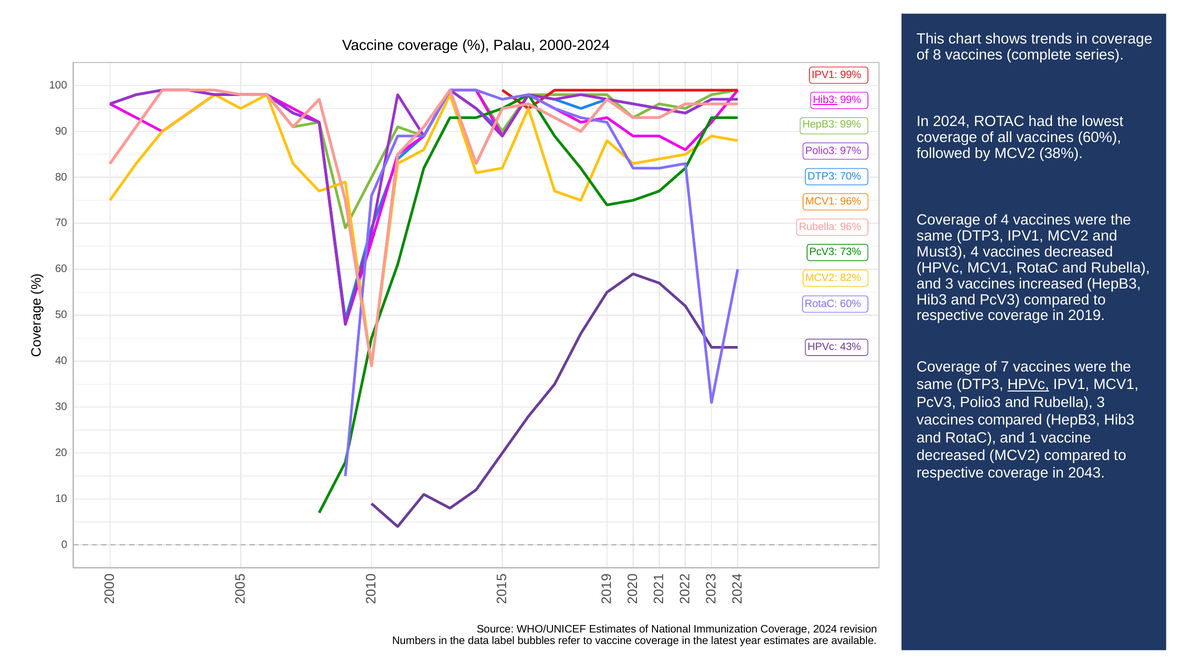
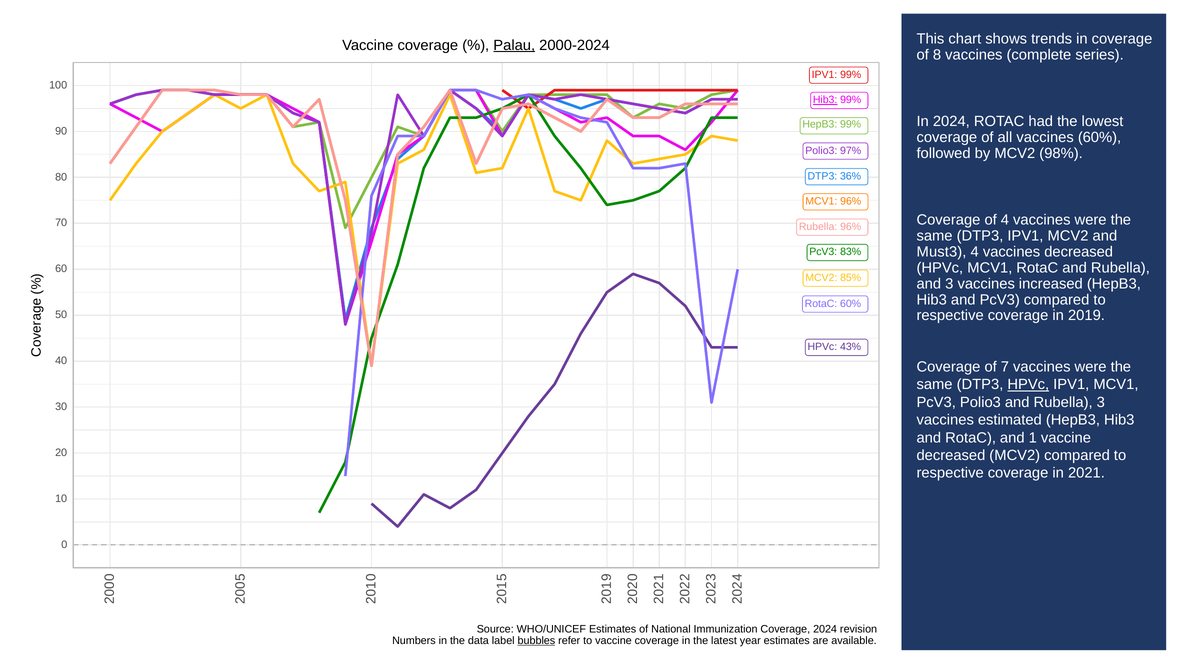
Palau underline: none -> present
38%: 38% -> 98%
70%: 70% -> 36%
73%: 73% -> 83%
82%: 82% -> 85%
vaccines compared: compared -> estimated
2043: 2043 -> 2021
bubbles underline: none -> present
